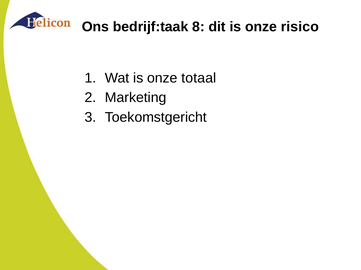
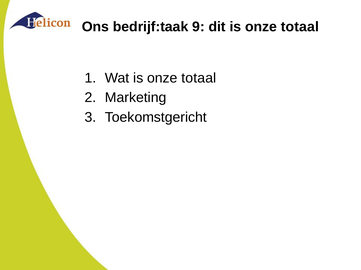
8: 8 -> 9
dit is onze risico: risico -> totaal
